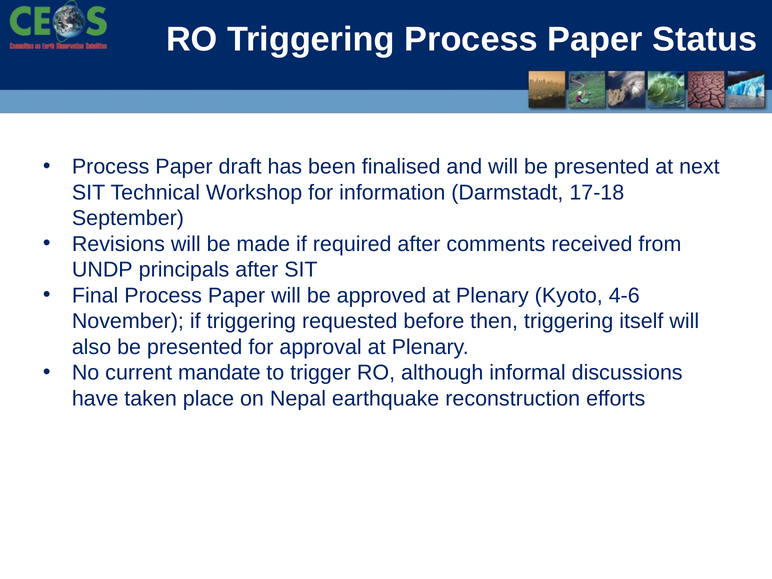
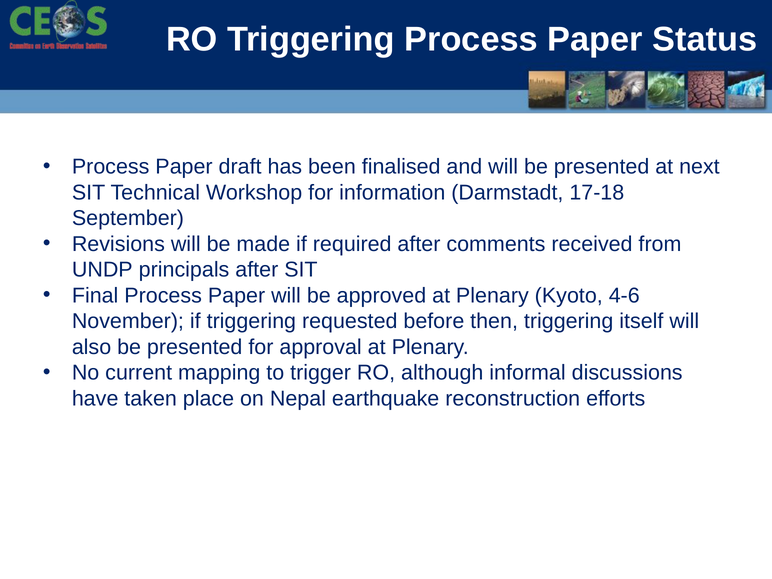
mandate: mandate -> mapping
